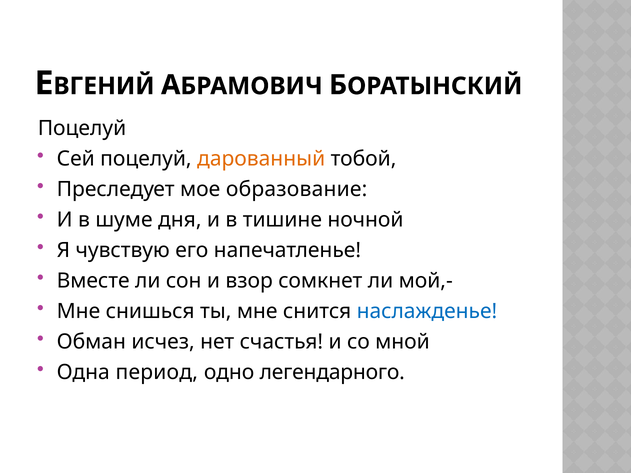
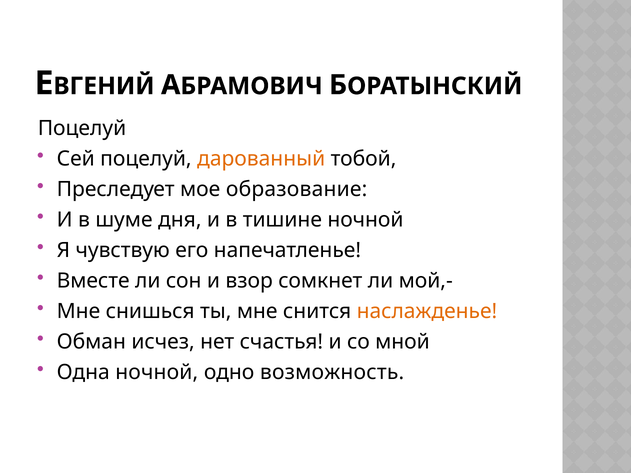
наслажденье colour: blue -> orange
Одна период: период -> ночной
легендарного: легендарного -> возможность
